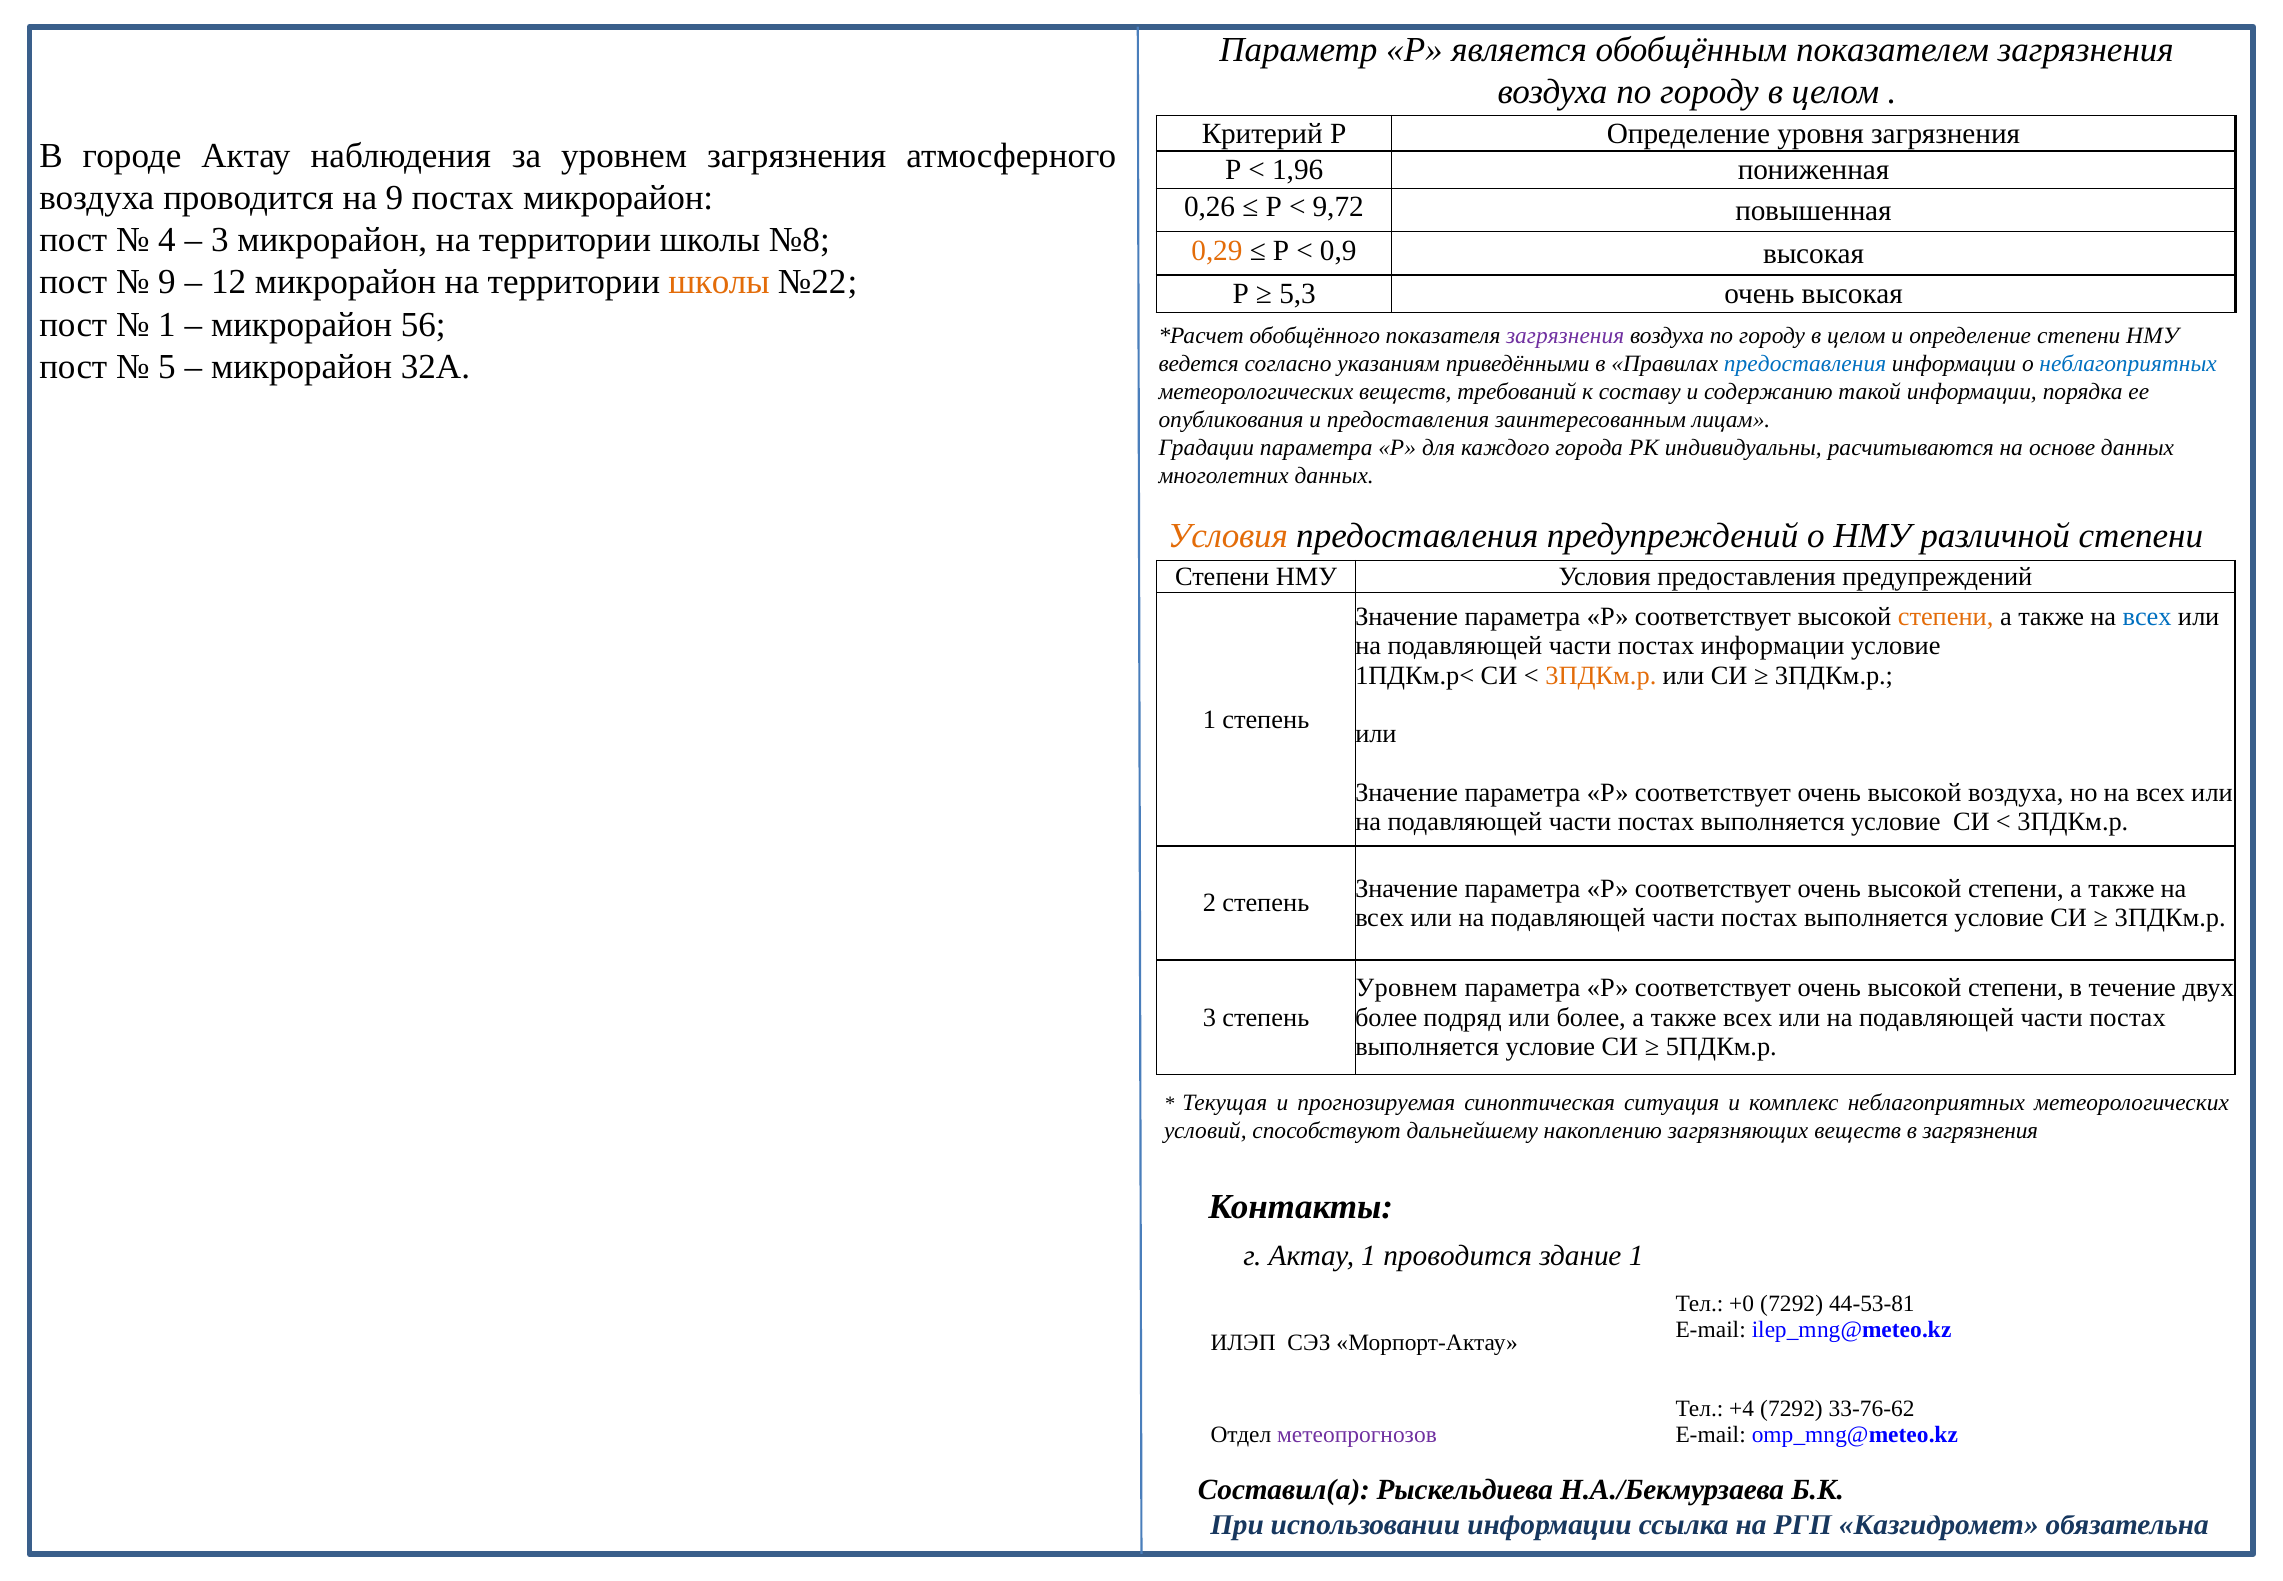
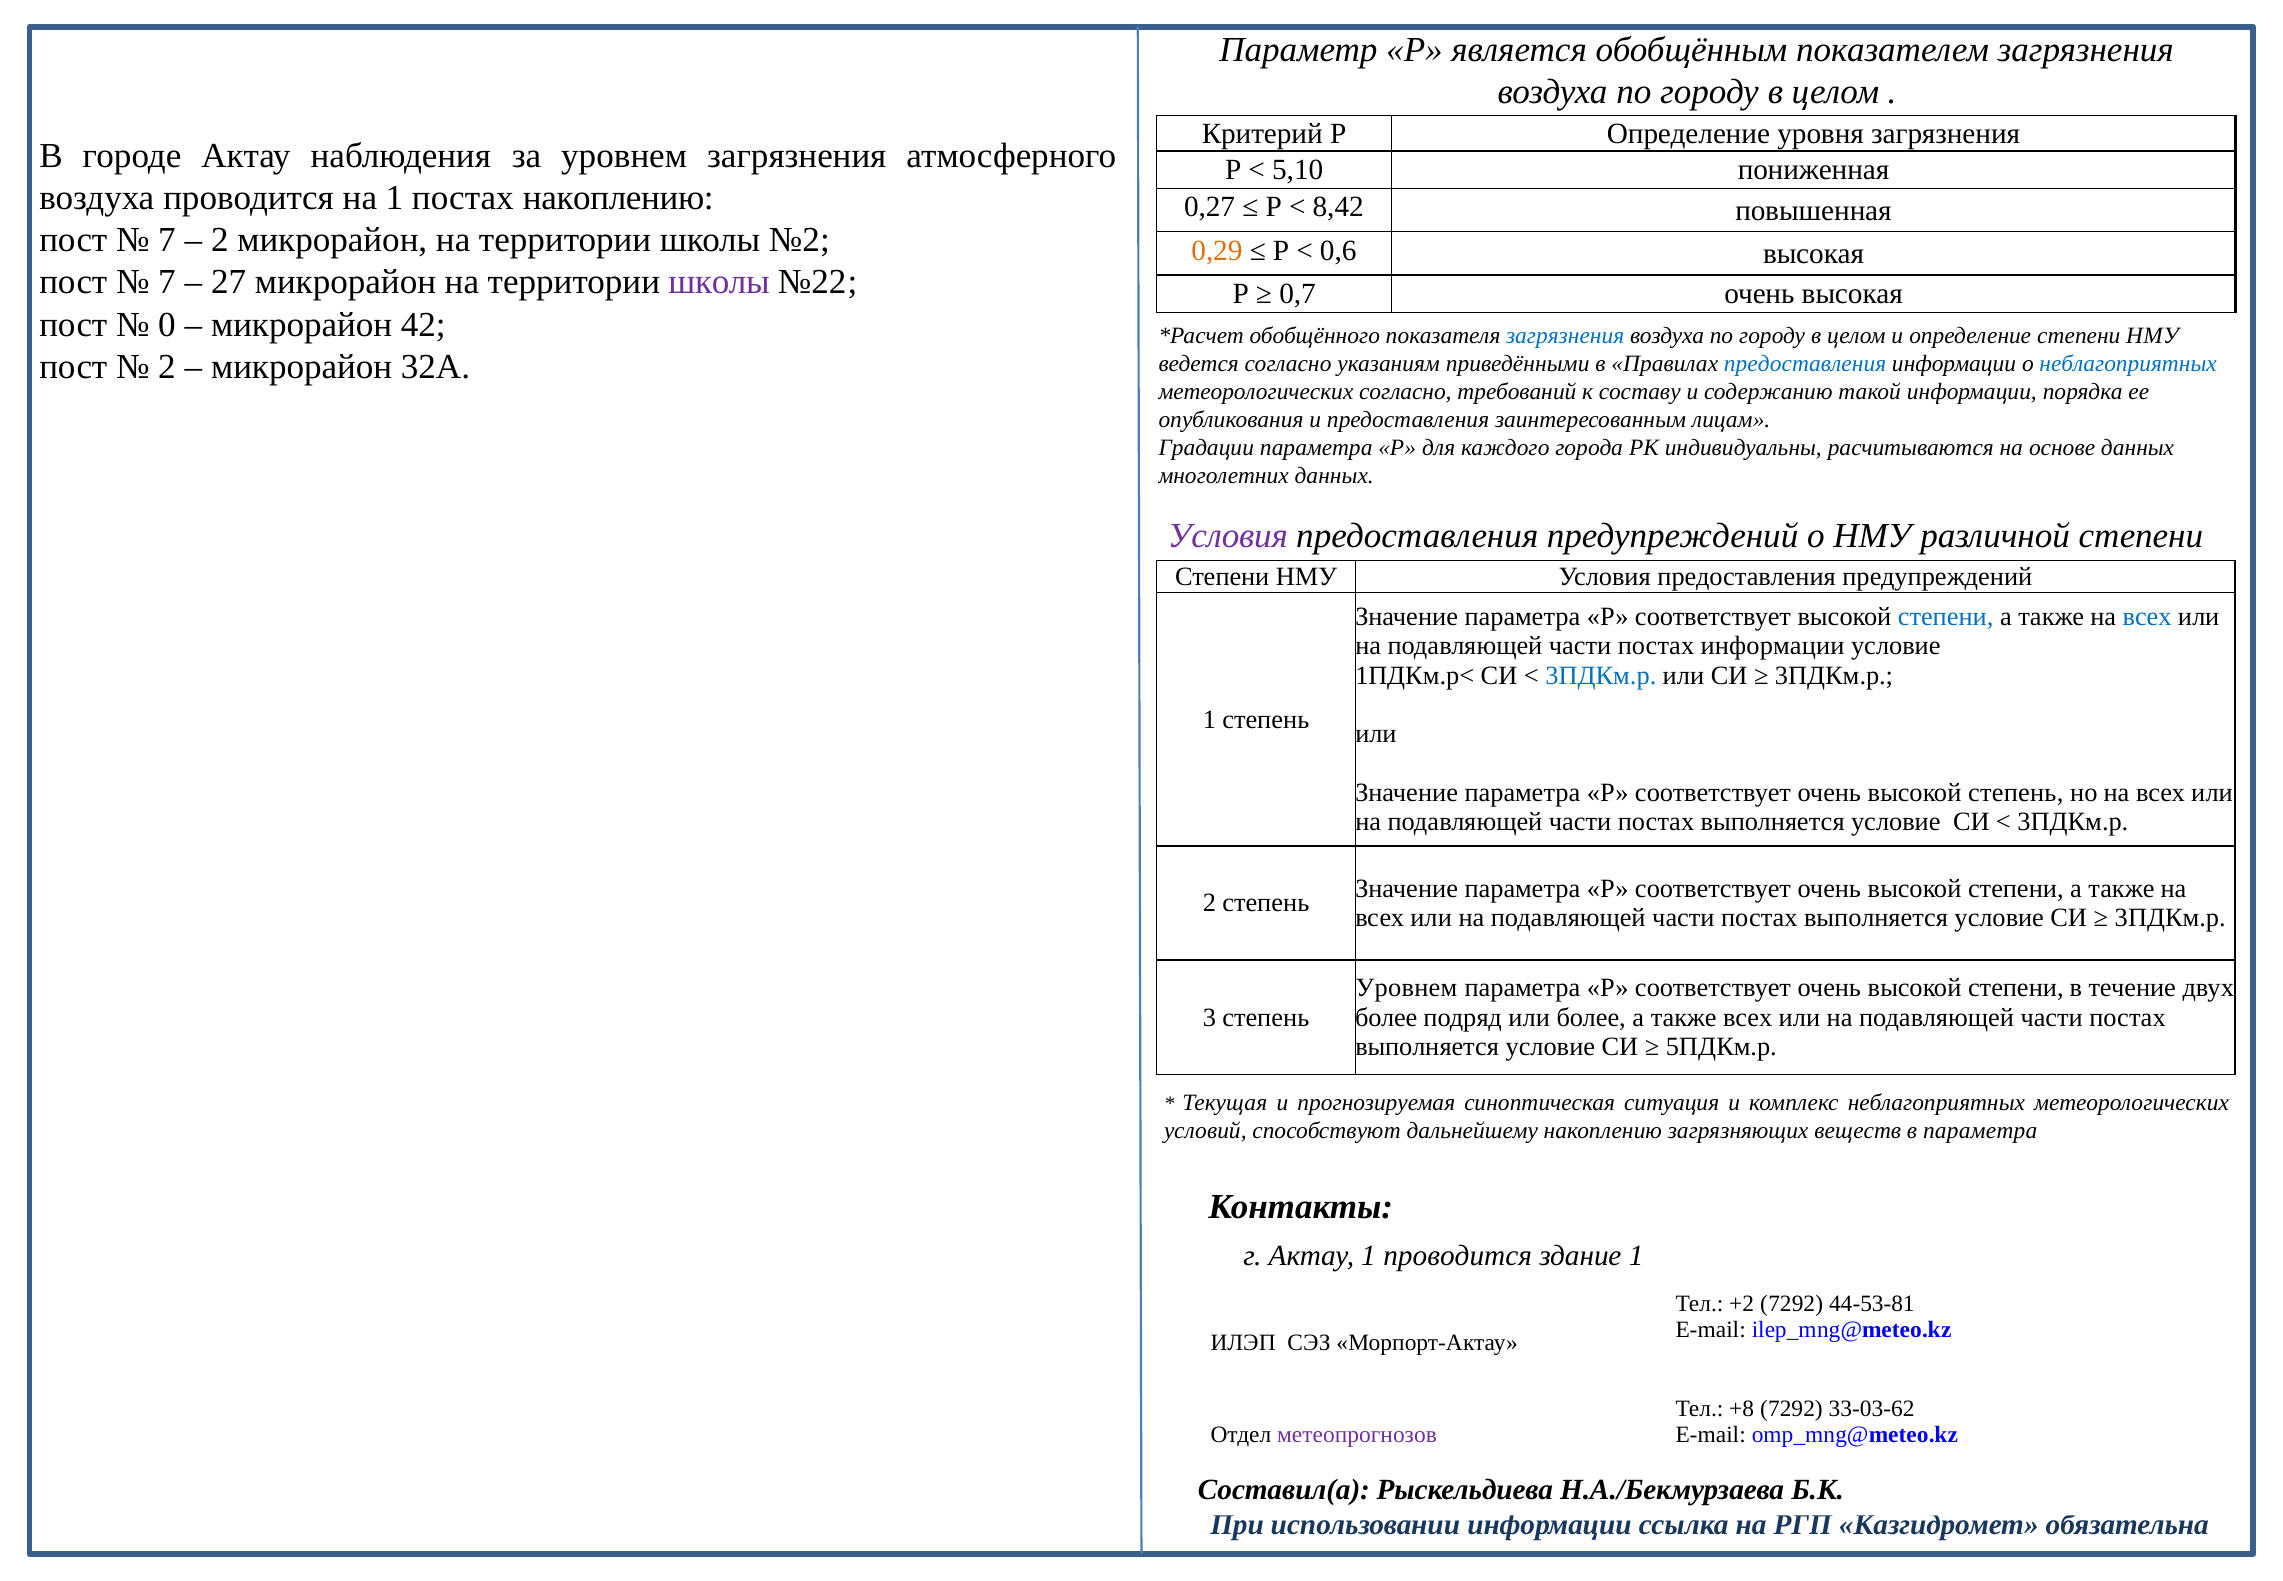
1,96: 1,96 -> 5,10
на 9: 9 -> 1
постах микрорайон: микрорайон -> накоплению
0,26: 0,26 -> 0,27
9,72: 9,72 -> 8,42
4 at (167, 240): 4 -> 7
3 at (220, 240): 3 -> 2
№8: №8 -> №2
0,9: 0,9 -> 0,6
9 at (167, 282): 9 -> 7
12: 12 -> 27
школы at (719, 282) colour: orange -> purple
5,3: 5,3 -> 0,7
1 at (167, 324): 1 -> 0
56: 56 -> 42
загрязнения at (1565, 335) colour: purple -> blue
5 at (167, 367): 5 -> 2
метеорологических веществ: веществ -> согласно
Условия at (1228, 536) colour: orange -> purple
степени at (1946, 617) colour: orange -> blue
3ПДКм.р at (1601, 675) colour: orange -> blue
высокой воздуха: воздуха -> степень
в загрязнения: загрязнения -> параметра
+0: +0 -> +2
+4: +4 -> +8
33-76-62: 33-76-62 -> 33-03-62
